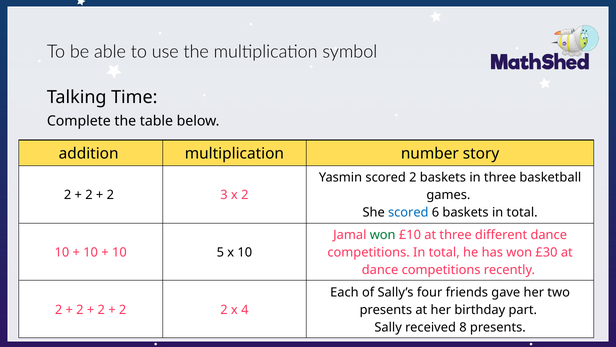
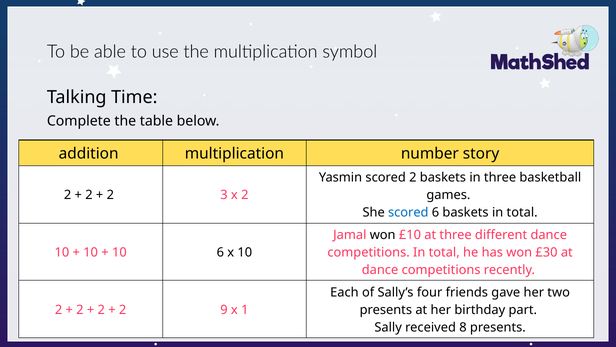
won at (383, 235) colour: green -> black
10 5: 5 -> 6
2 2: 2 -> 9
4: 4 -> 1
